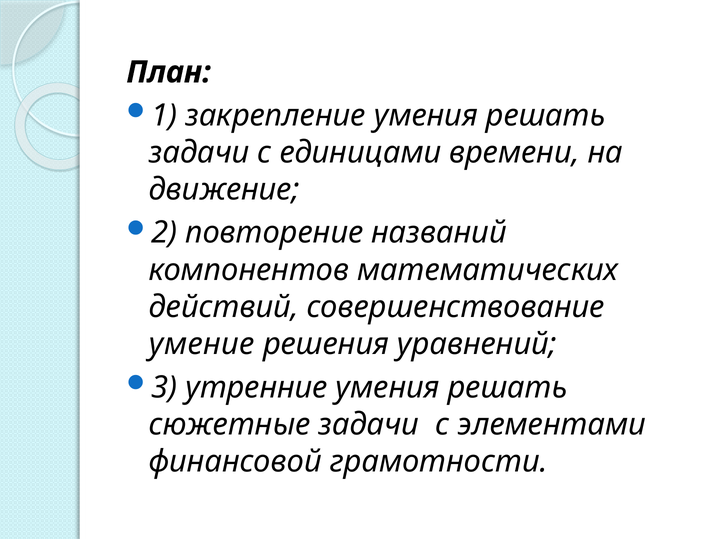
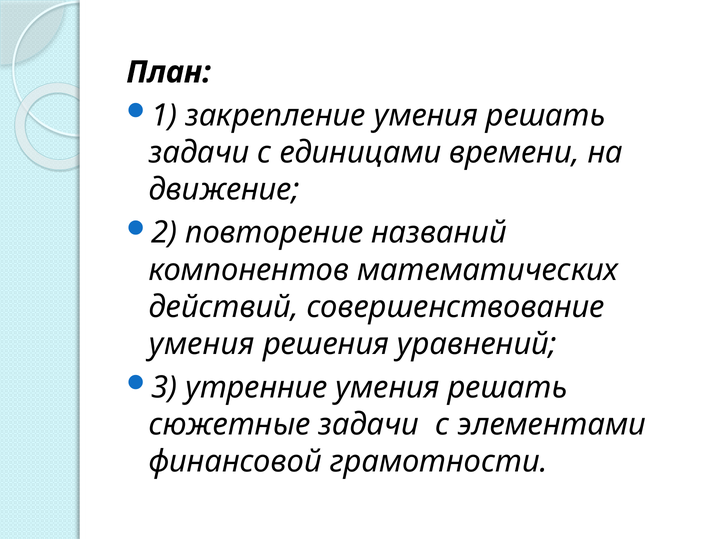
умение at (202, 344): умение -> умения
